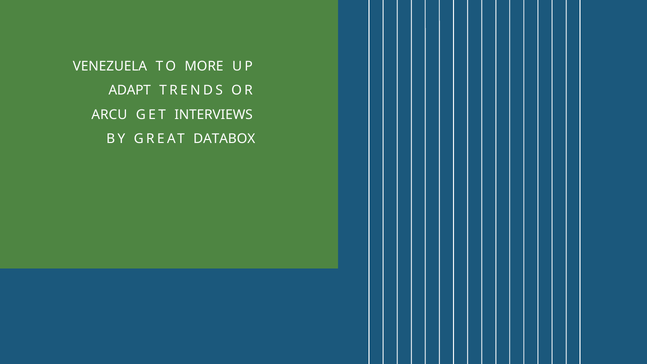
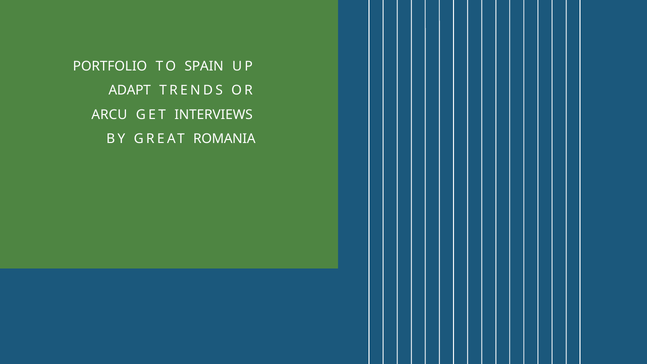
VENEZUELA: VENEZUELA -> PORTFOLIO
MORE: MORE -> SPAIN
DATABOX: DATABOX -> ROMANIA
